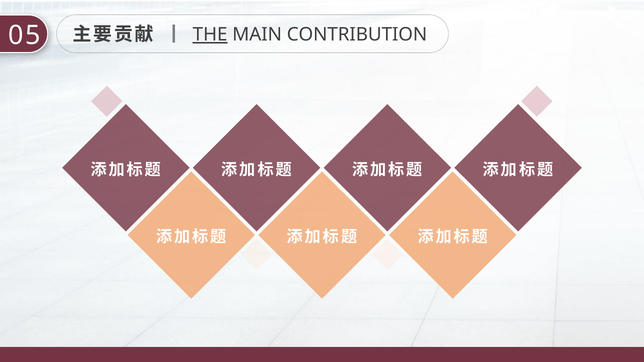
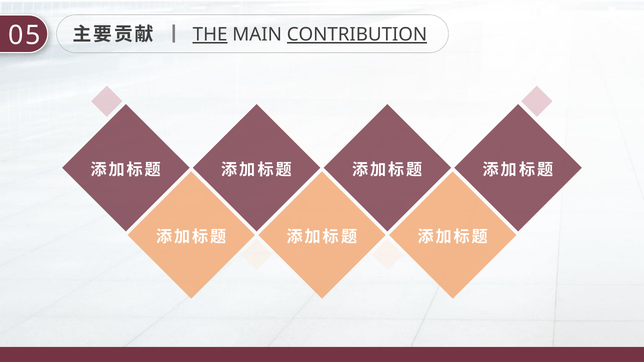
CONTRIBUTION underline: none -> present
